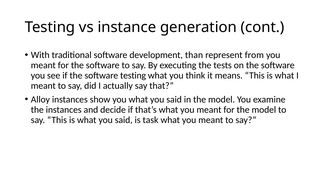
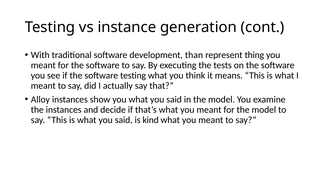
from: from -> thing
task: task -> kind
